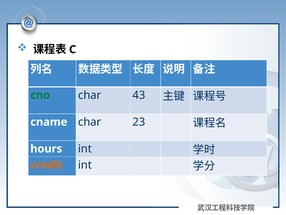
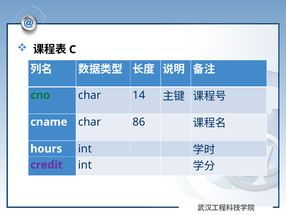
43: 43 -> 14
23: 23 -> 86
credit colour: orange -> purple
